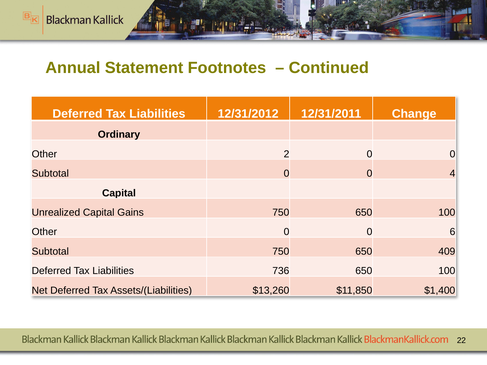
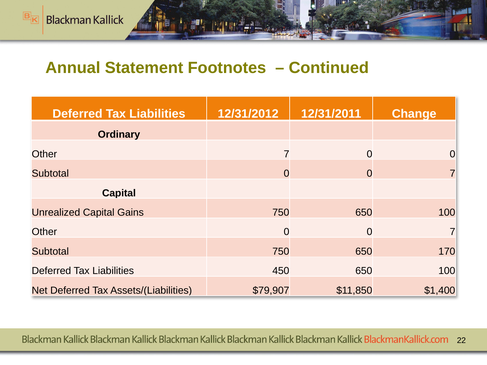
Other 2: 2 -> 7
Subtotal 0 0 4: 4 -> 7
Other 0 0 6: 6 -> 7
409: 409 -> 170
736: 736 -> 450
$13,260: $13,260 -> $79,907
